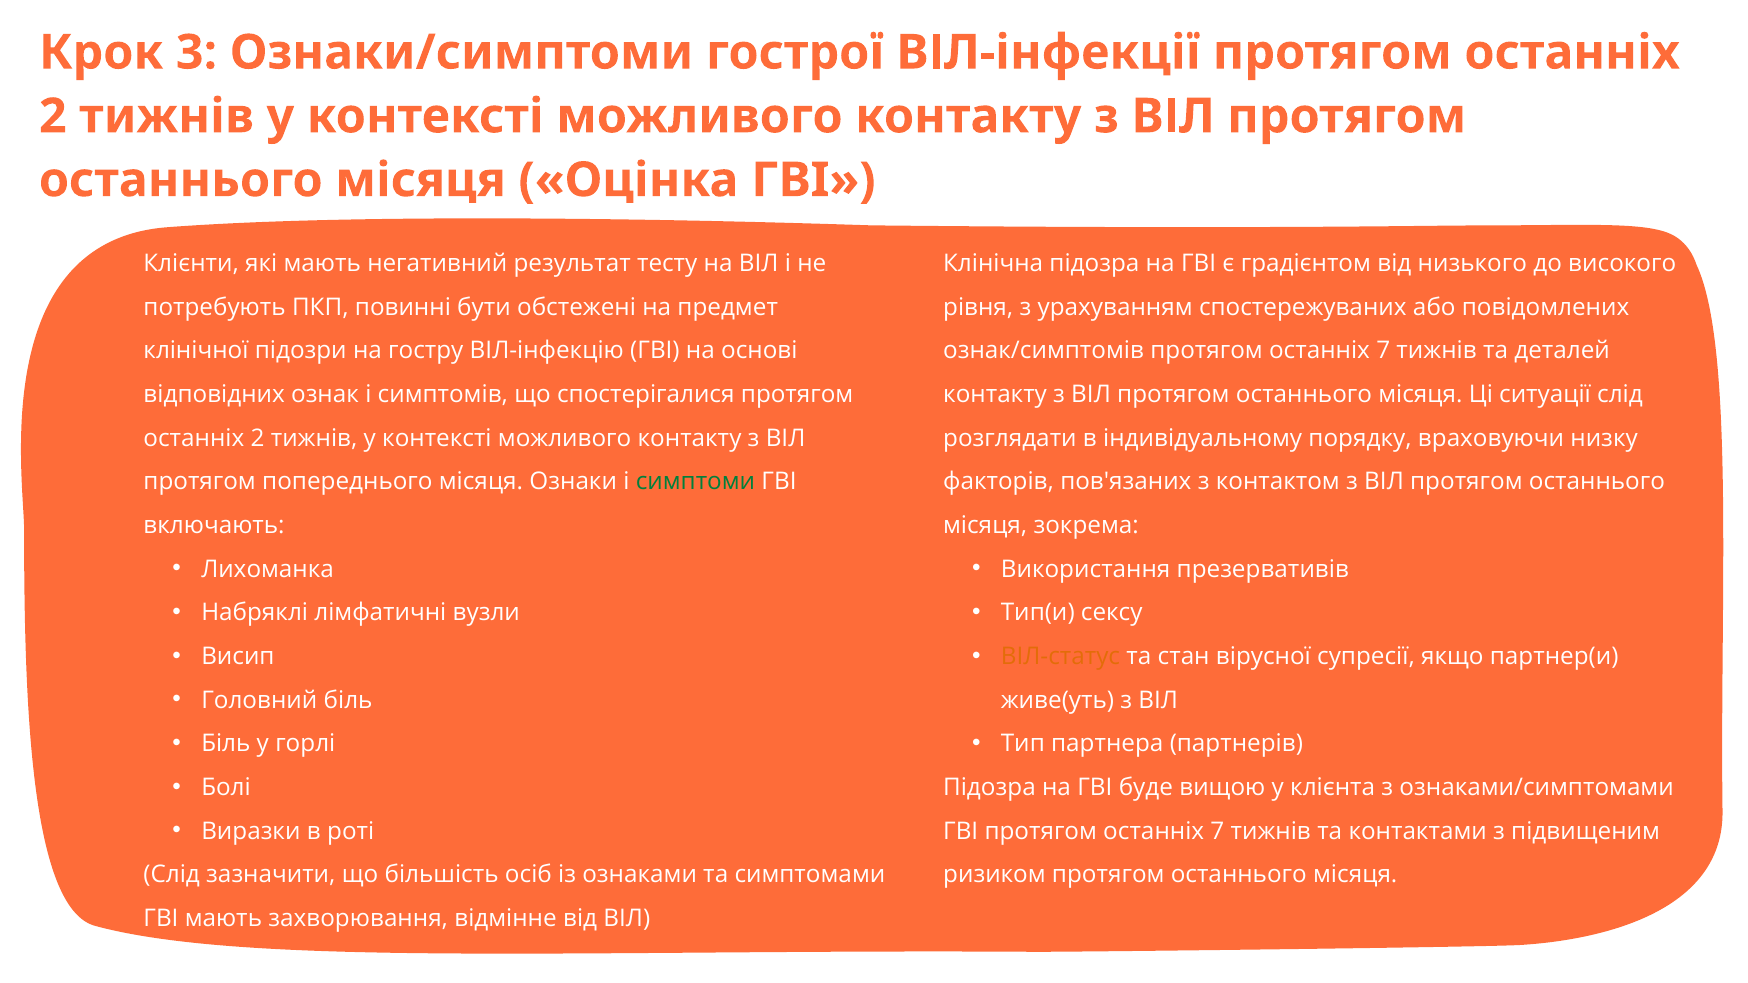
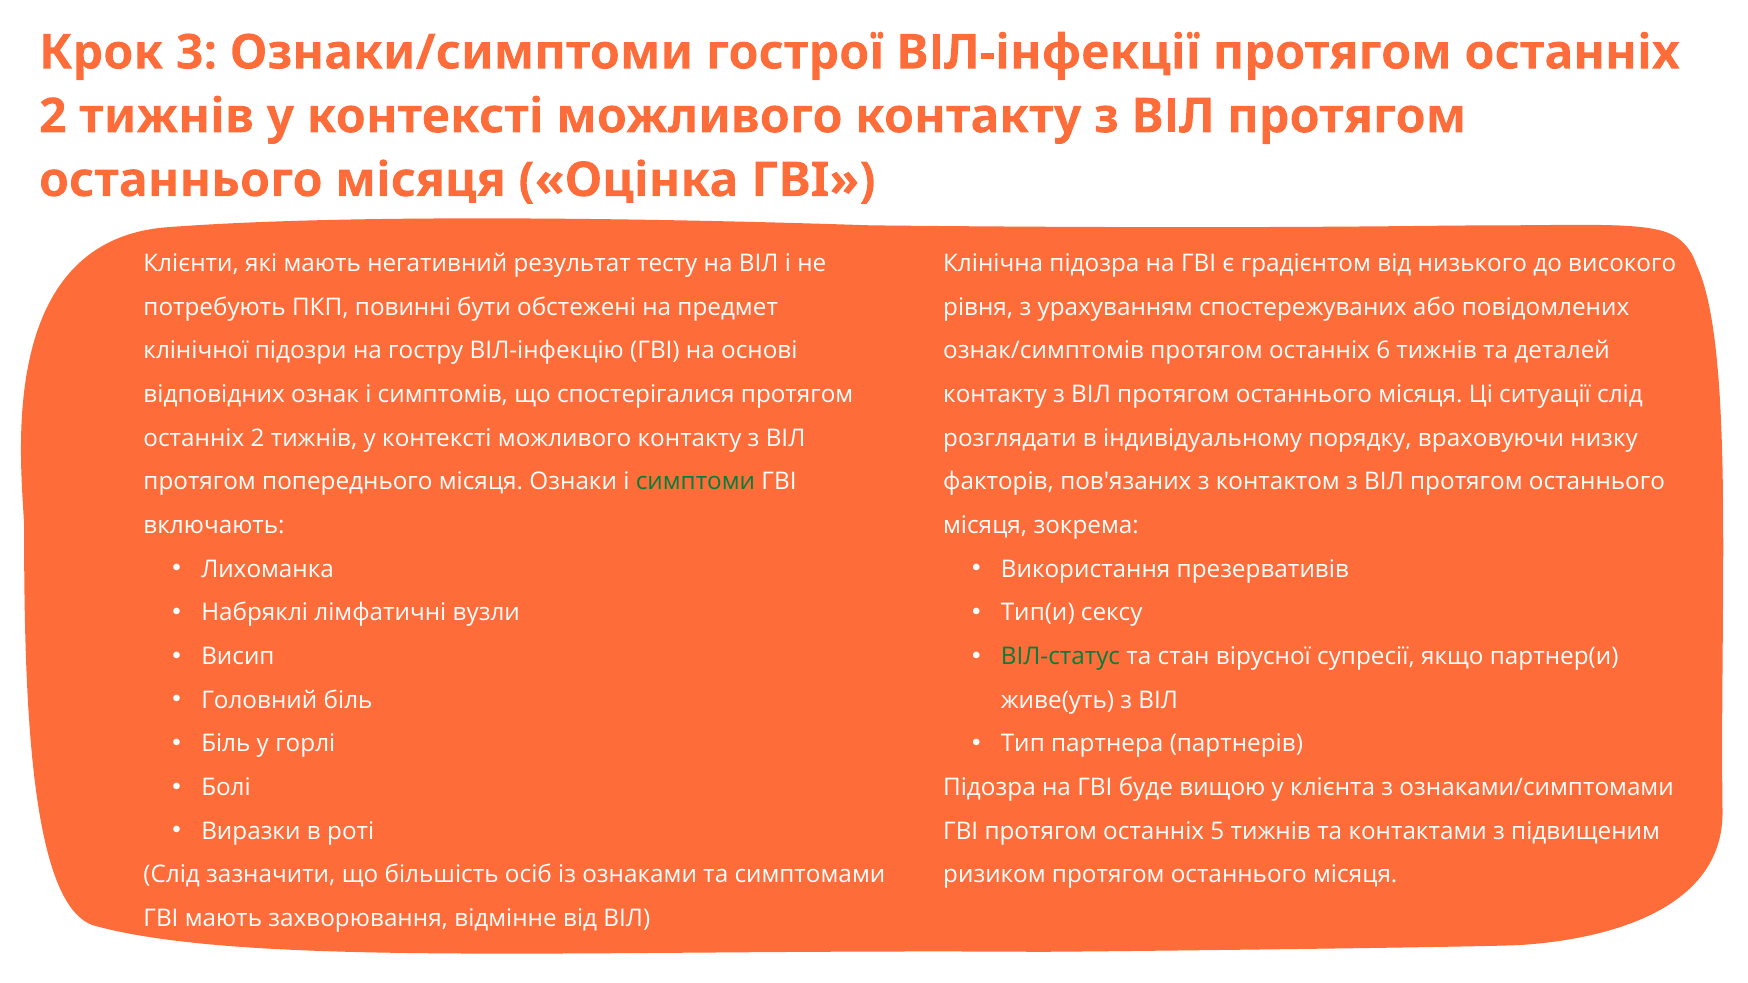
ознак/симптомів протягом останніх 7: 7 -> 6
ВІЛ-статус colour: orange -> green
ГВІ протягом останніх 7: 7 -> 5
